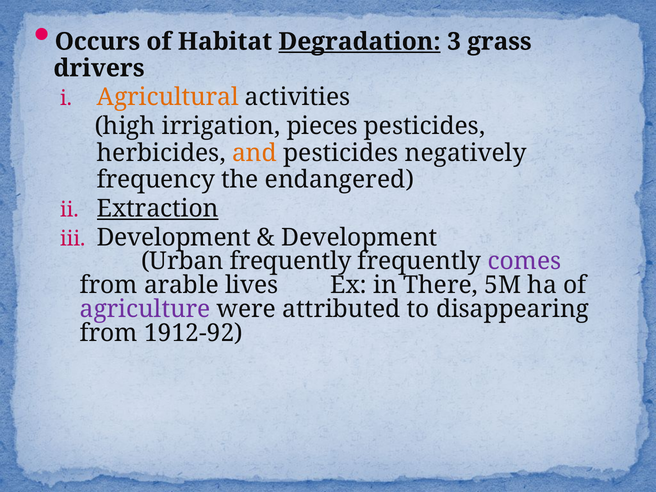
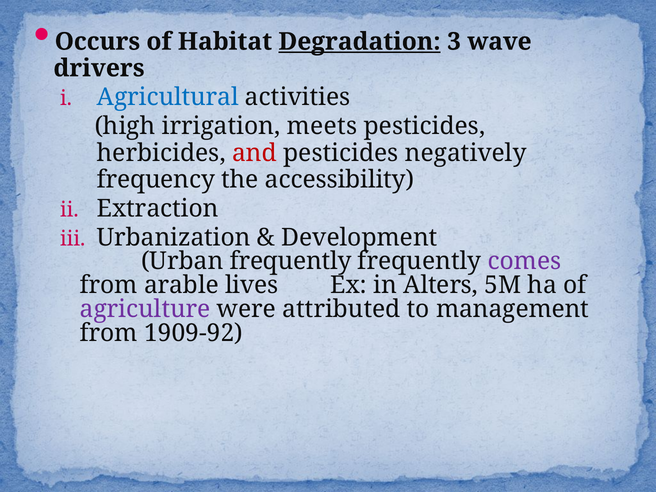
grass: grass -> wave
Agricultural colour: orange -> blue
pieces: pieces -> meets
and colour: orange -> red
endangered: endangered -> accessibility
Extraction underline: present -> none
Development at (174, 238): Development -> Urbanization
There: There -> Alters
disappearing: disappearing -> management
1912-92: 1912-92 -> 1909-92
